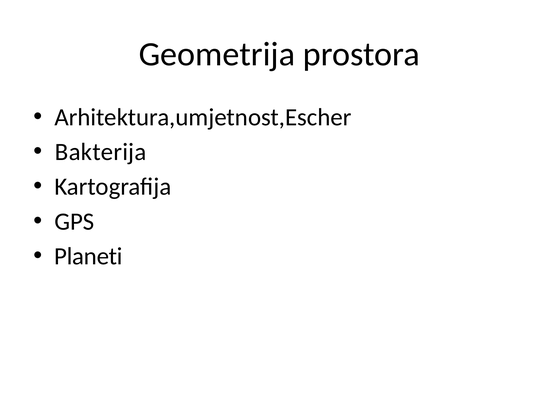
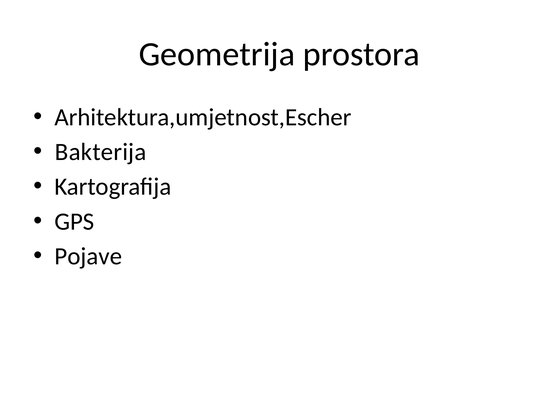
Planeti: Planeti -> Pojave
